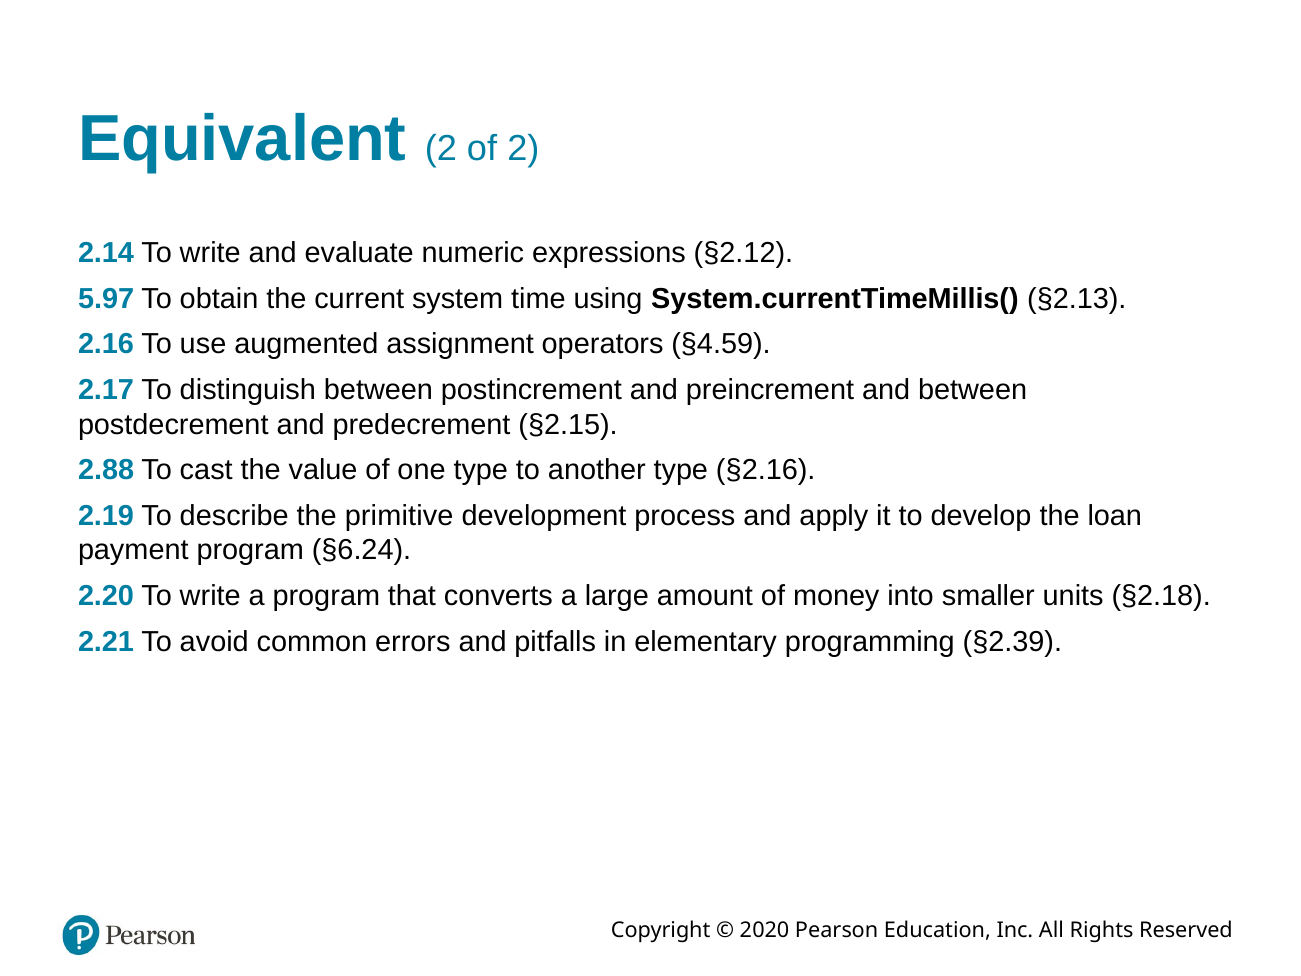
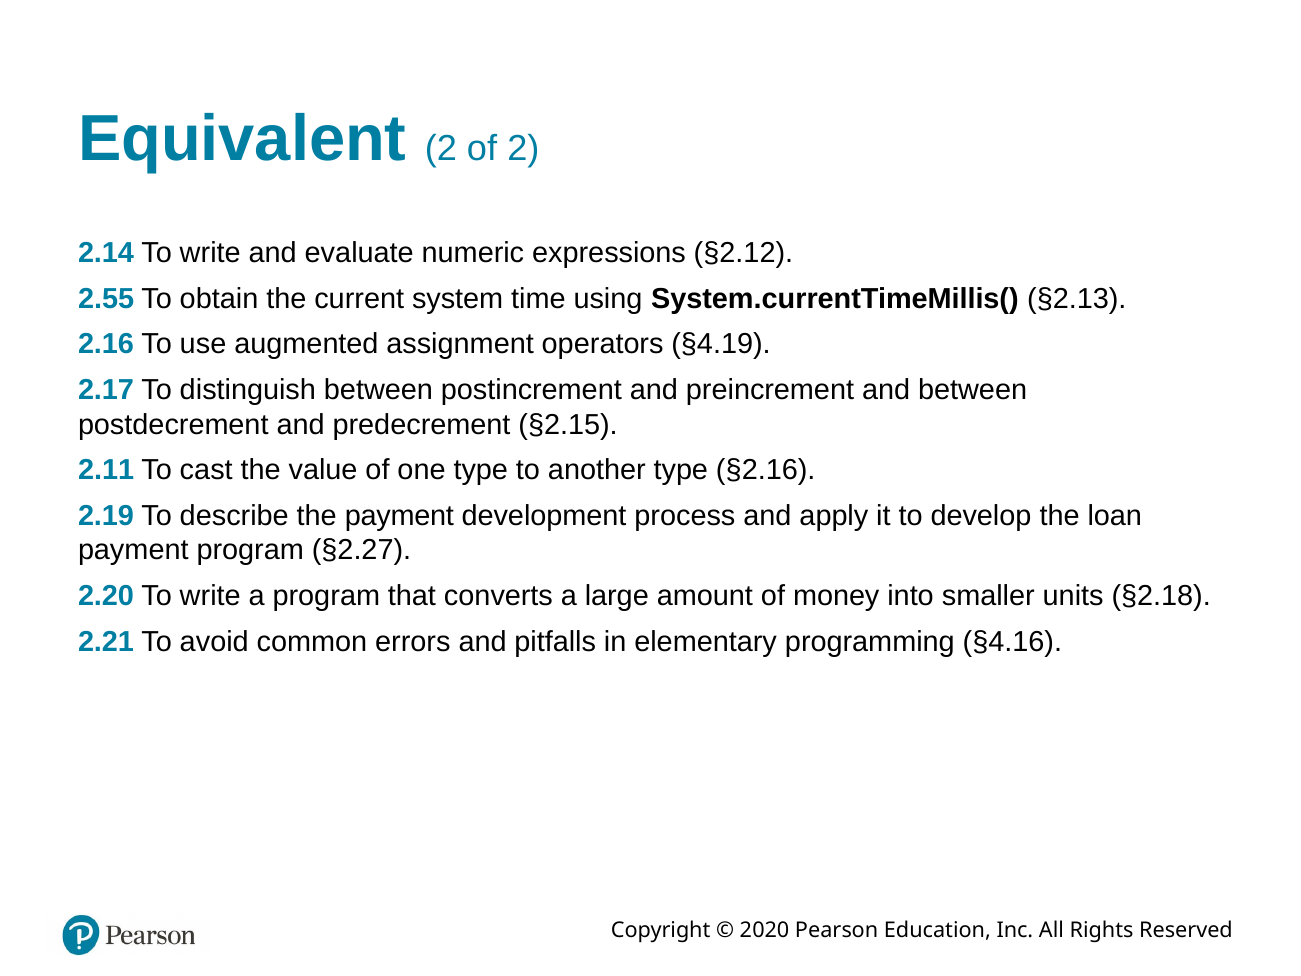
5.97: 5.97 -> 2.55
§4.59: §4.59 -> §4.19
2.88: 2.88 -> 2.11
the primitive: primitive -> payment
§6.24: §6.24 -> §2.27
§2.39: §2.39 -> §4.16
